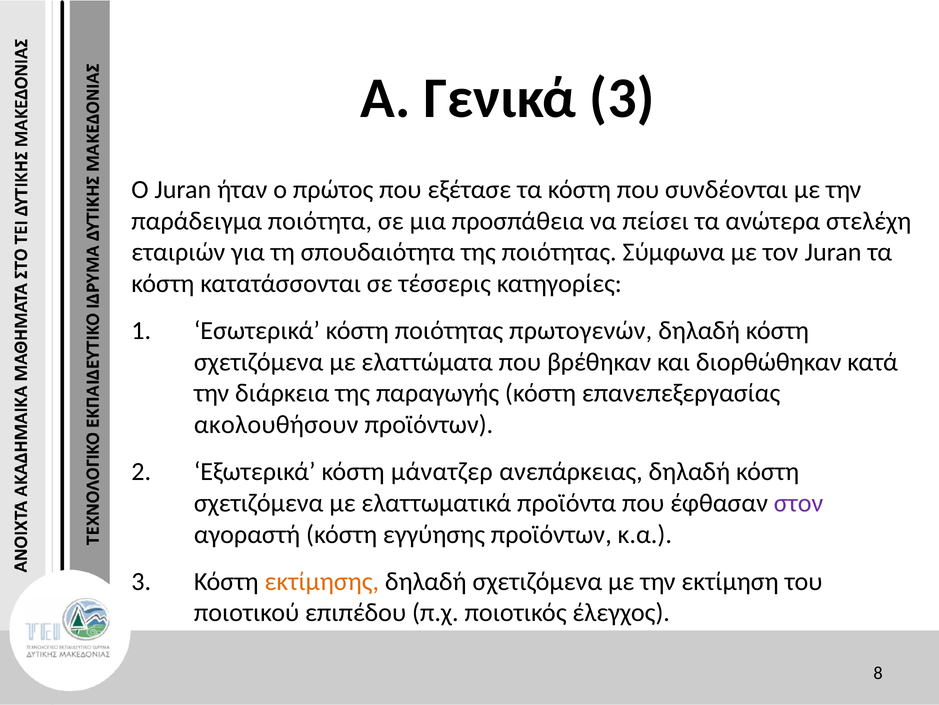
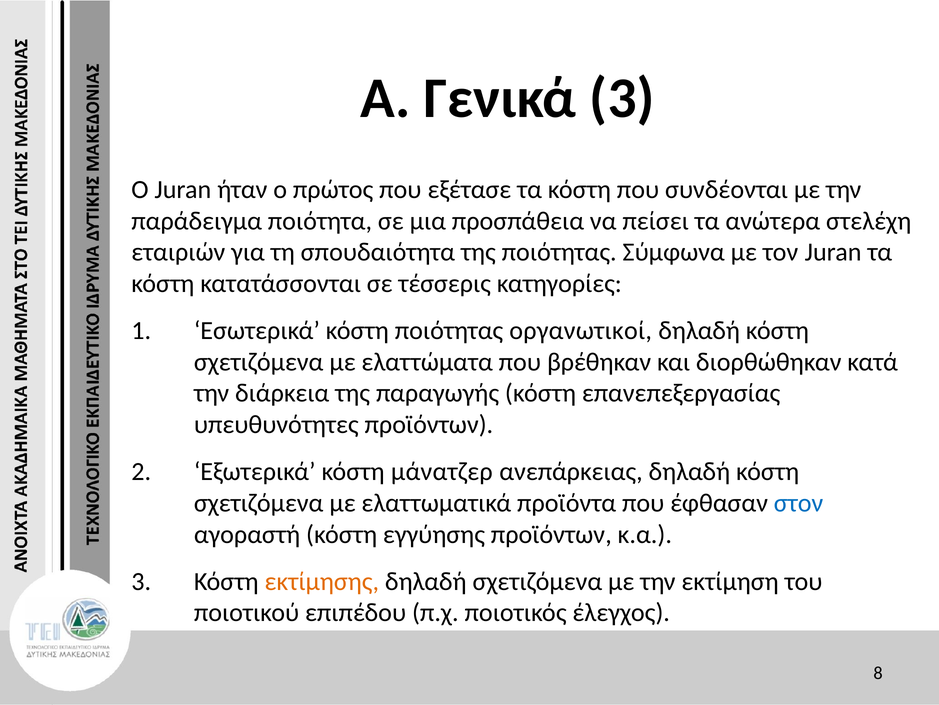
πρωτογενών: πρωτογενών -> οργανωτικοί
ακολουθήσουν: ακολουθήσουν -> υπευθυνότητες
στον colour: purple -> blue
